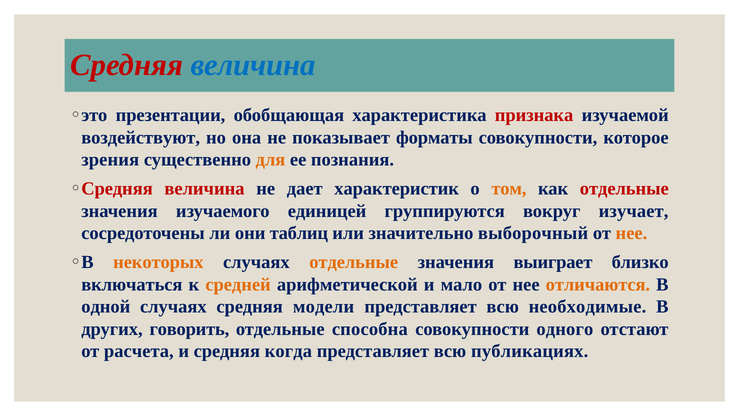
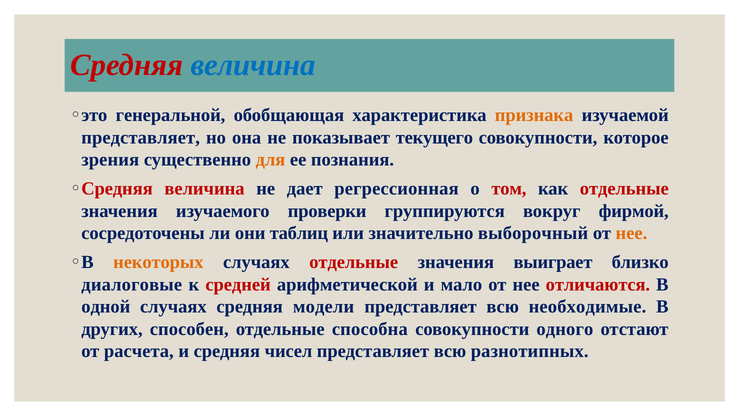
презентации: презентации -> генеральной
признака colour: red -> orange
воздействуют at (141, 137): воздействуют -> представляет
форматы: форматы -> текущего
характеристик: характеристик -> регрессионная
том colour: orange -> red
единицей: единицей -> проверки
изучает: изучает -> фирмой
отдельные at (354, 262) colour: orange -> red
включаться: включаться -> диалоговые
средней colour: orange -> red
отличаются colour: orange -> red
говорить: говорить -> способен
когда: когда -> чисел
публикациях: публикациях -> разнотипных
